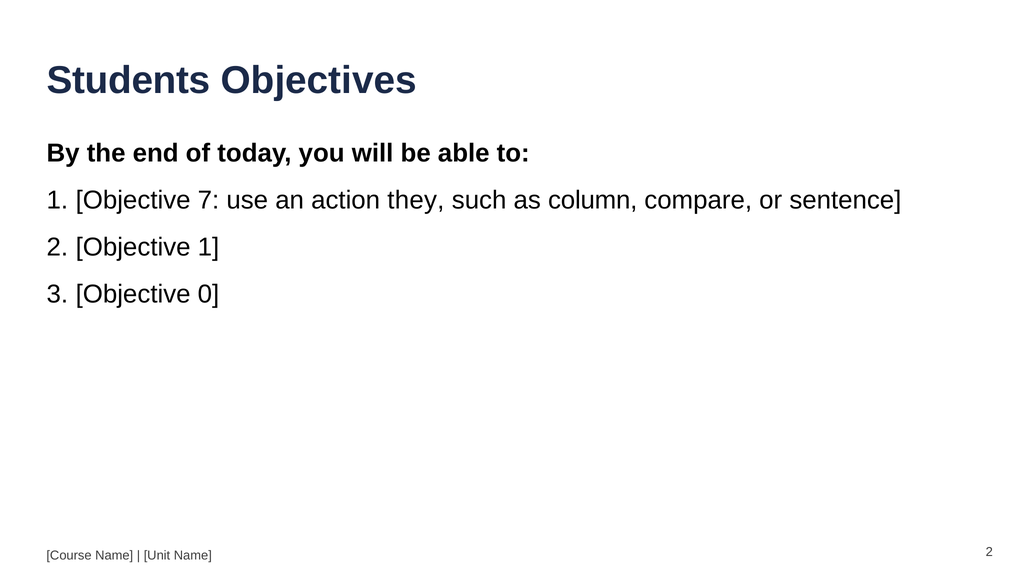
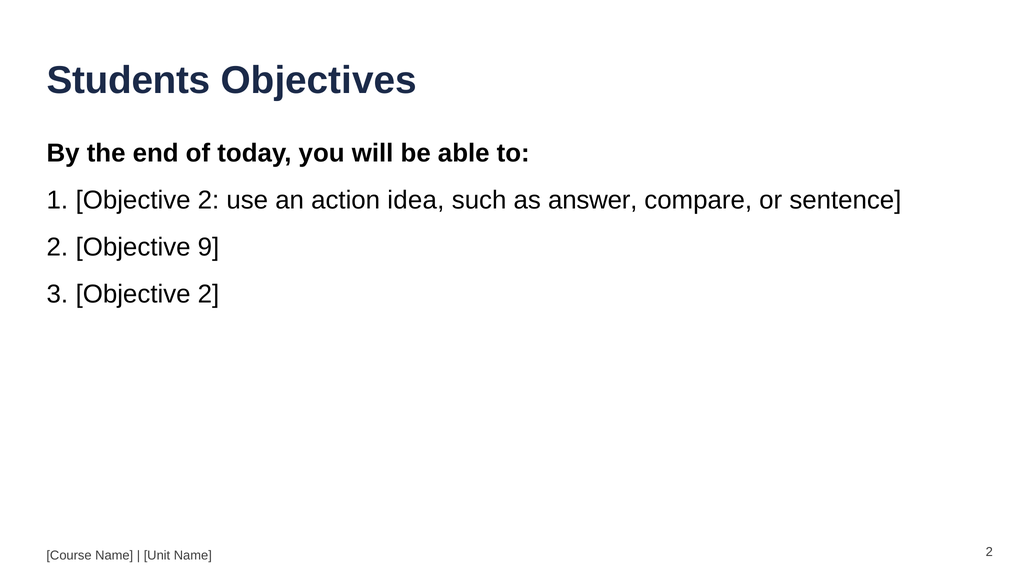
1 Objective 7: 7 -> 2
they: they -> idea
column: column -> answer
Objective 1: 1 -> 9
3 Objective 0: 0 -> 2
